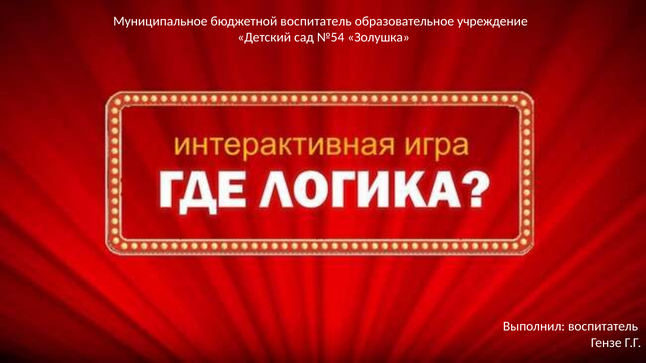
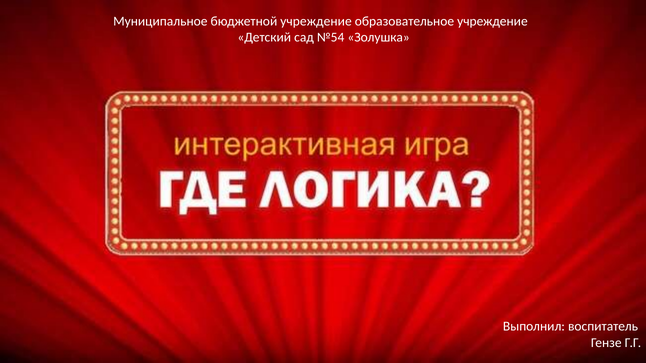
бюджетной воспитатель: воспитатель -> учреждение
